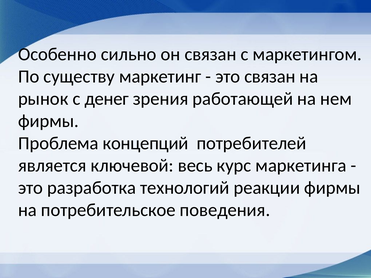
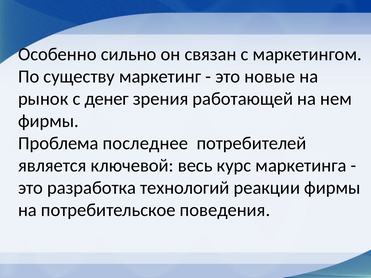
это связан: связан -> новые
концепций: концепций -> последнее
